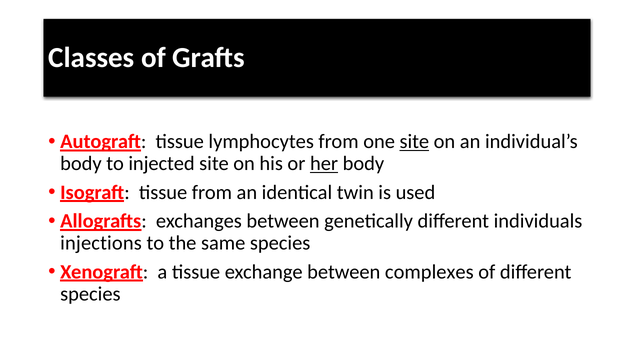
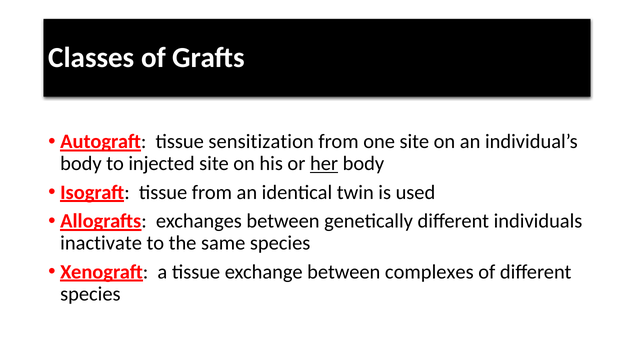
lymphocytes: lymphocytes -> sensitization
site at (414, 142) underline: present -> none
injections: injections -> inactivate
